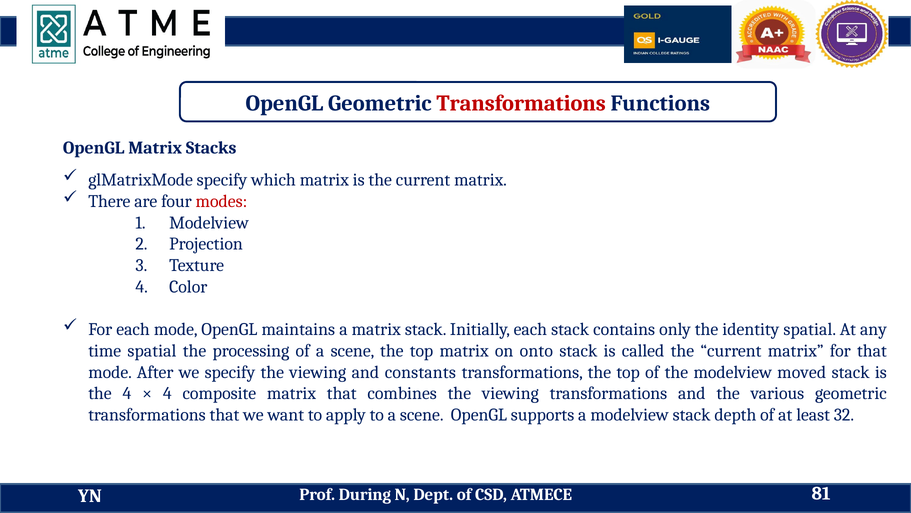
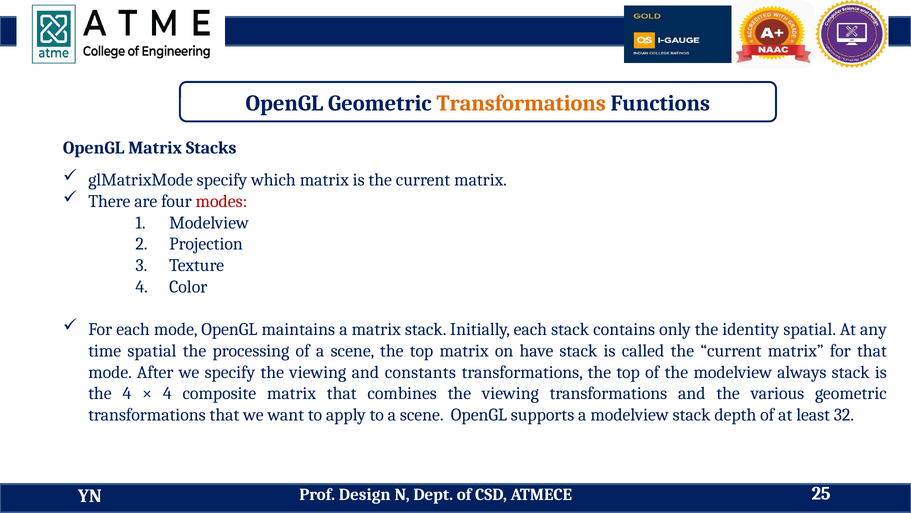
Transformations at (521, 103) colour: red -> orange
onto: onto -> have
moved: moved -> always
During: During -> Design
81: 81 -> 25
